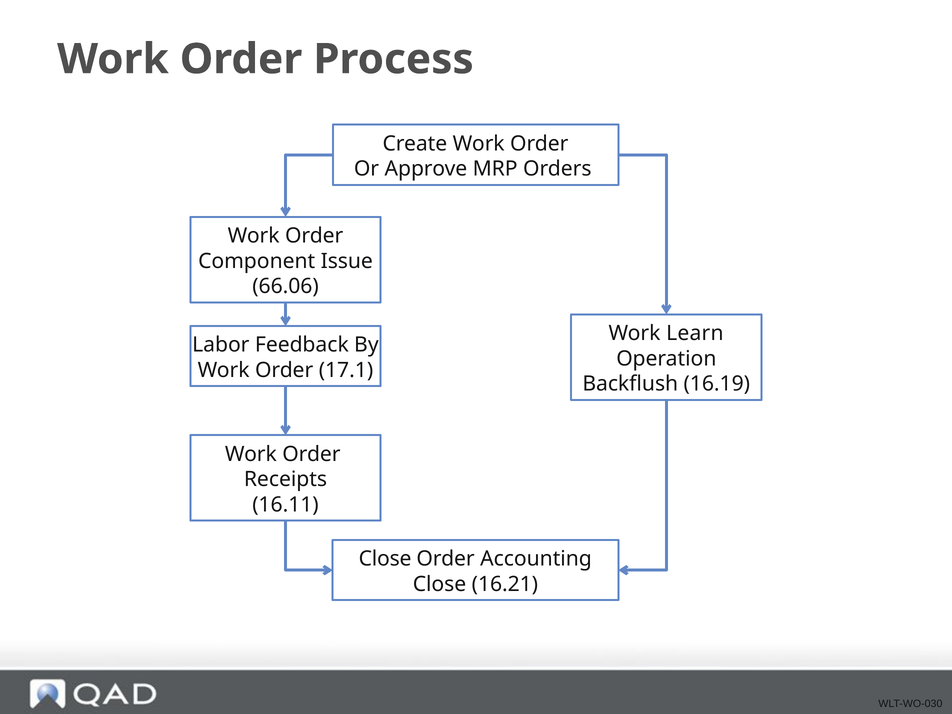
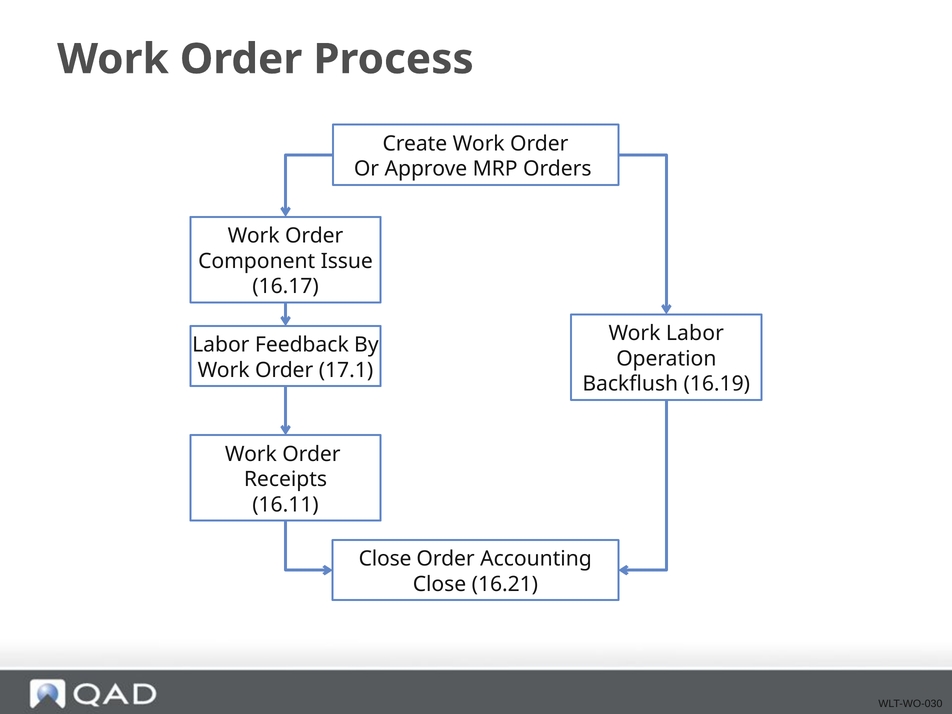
66.06: 66.06 -> 16.17
Work Learn: Learn -> Labor
